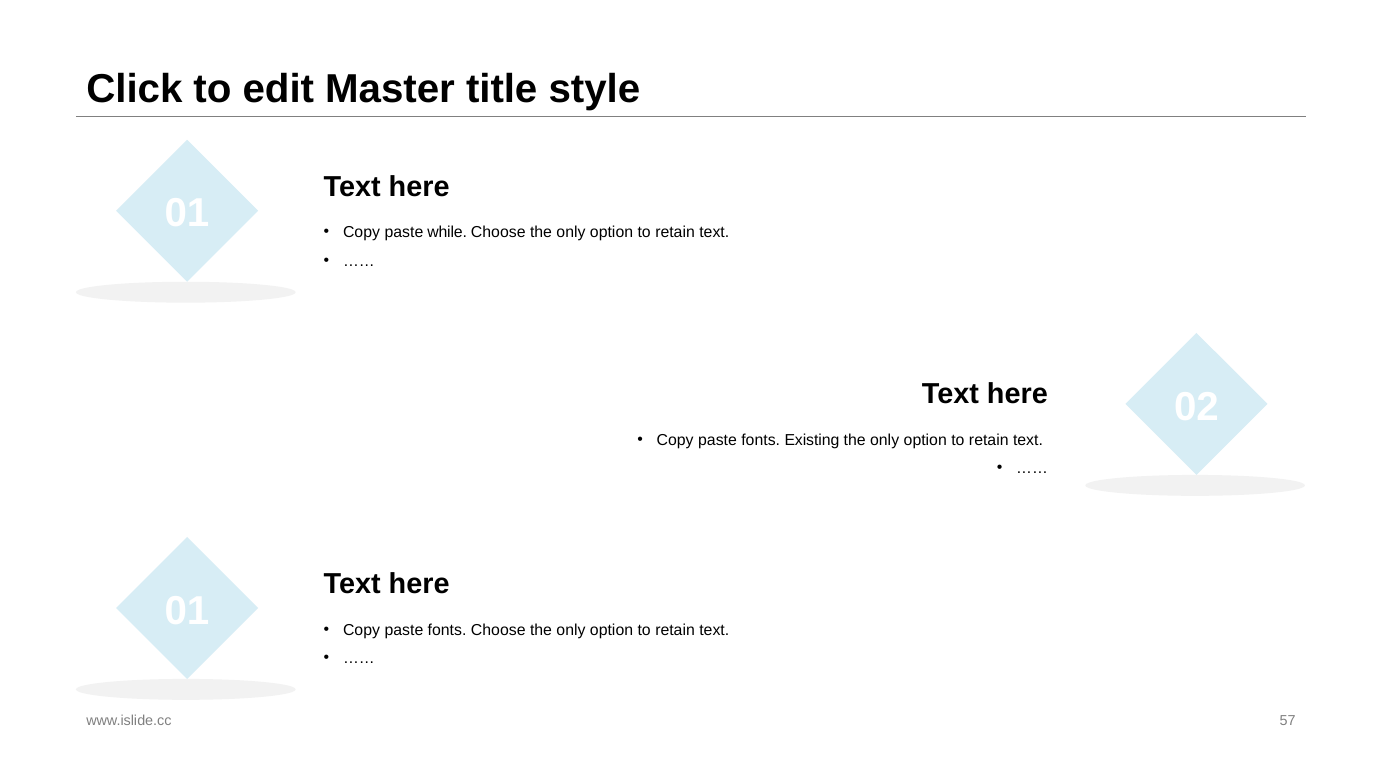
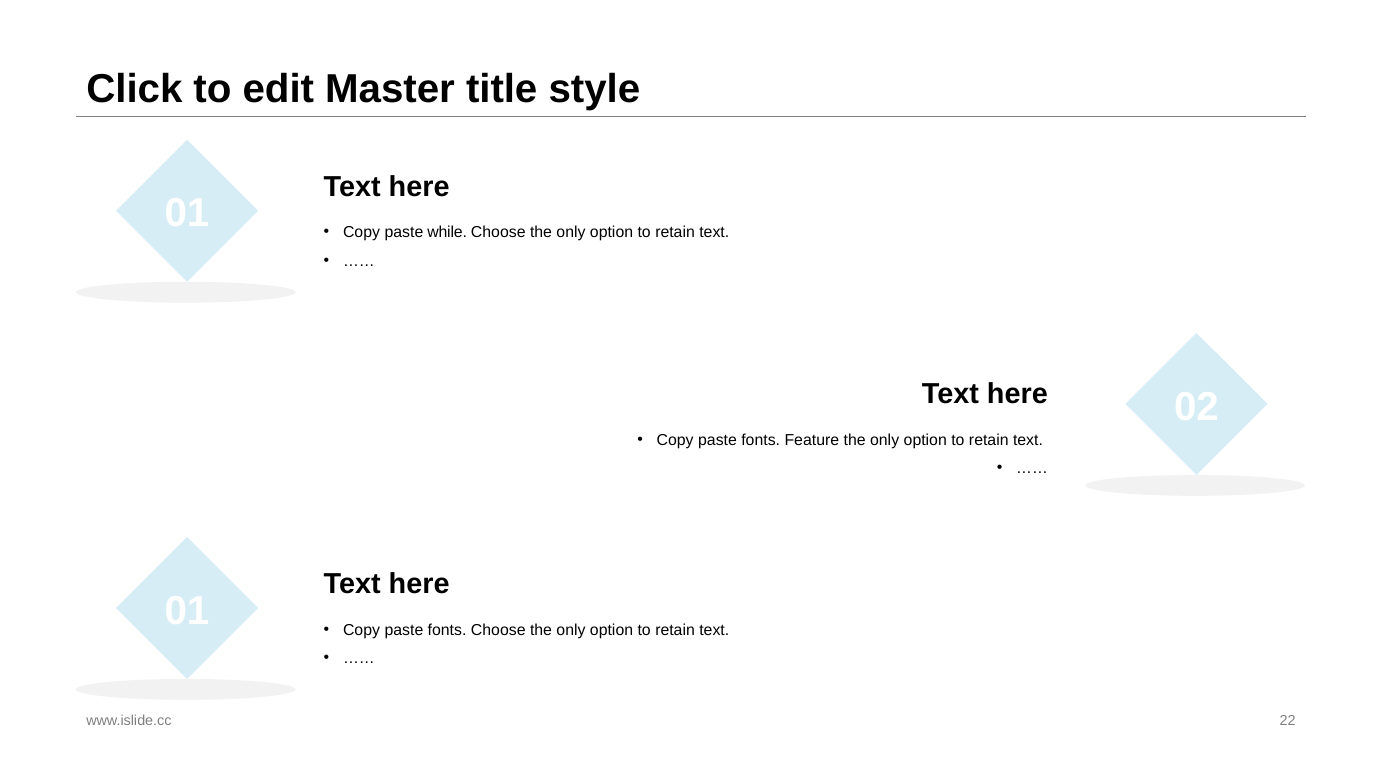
Existing: Existing -> Feature
57: 57 -> 22
